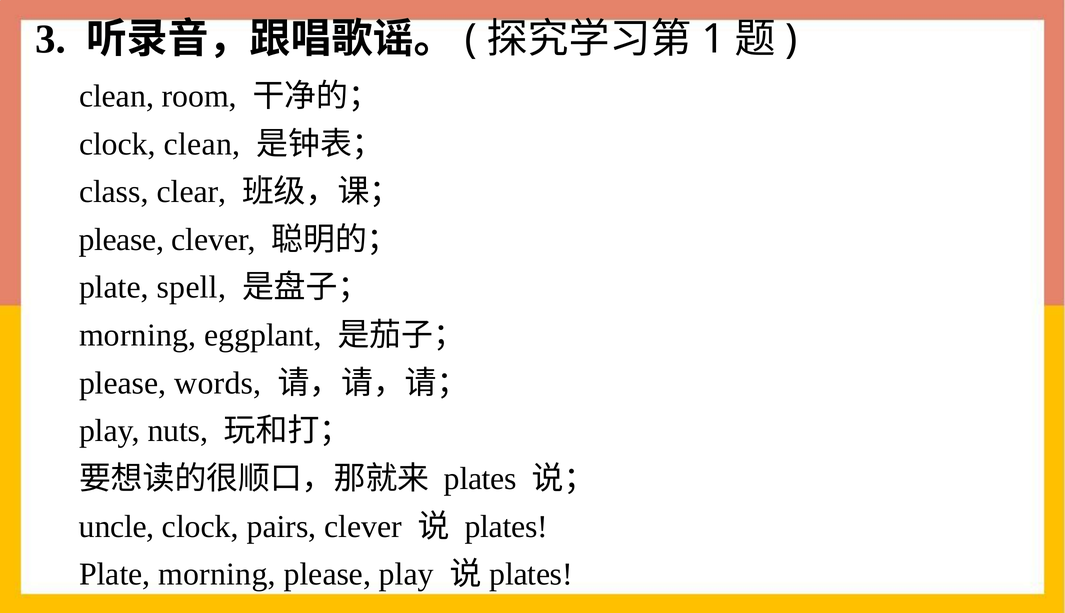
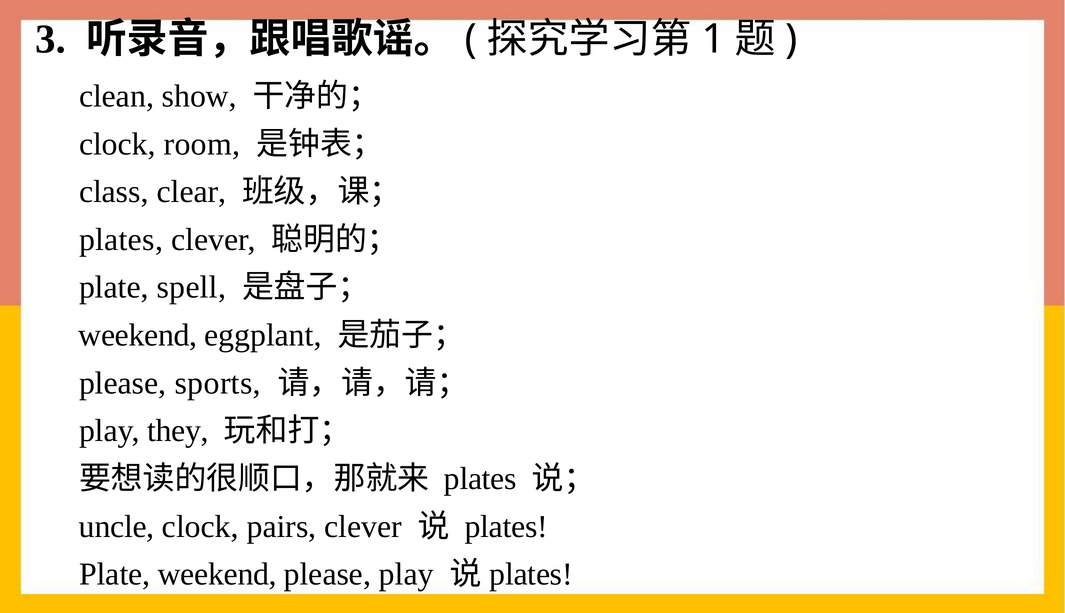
room: room -> show
clock clean: clean -> room
please at (121, 240): please -> plates
morning at (138, 335): morning -> weekend
words: words -> sports
nuts: nuts -> they
Plate morning: morning -> weekend
